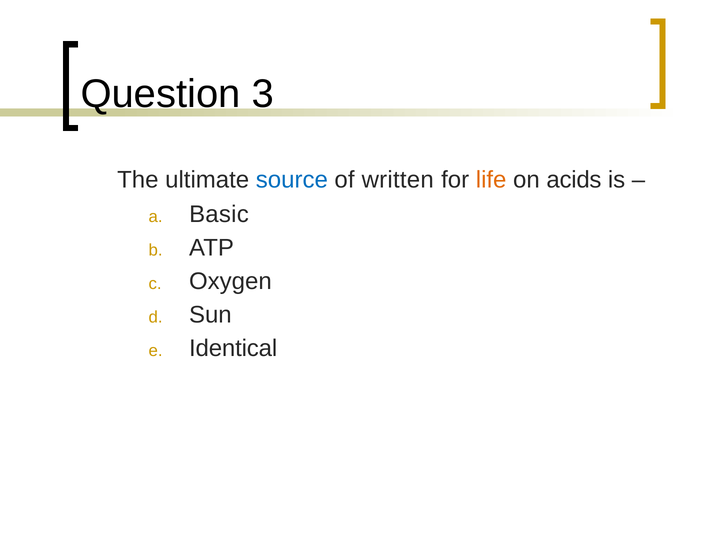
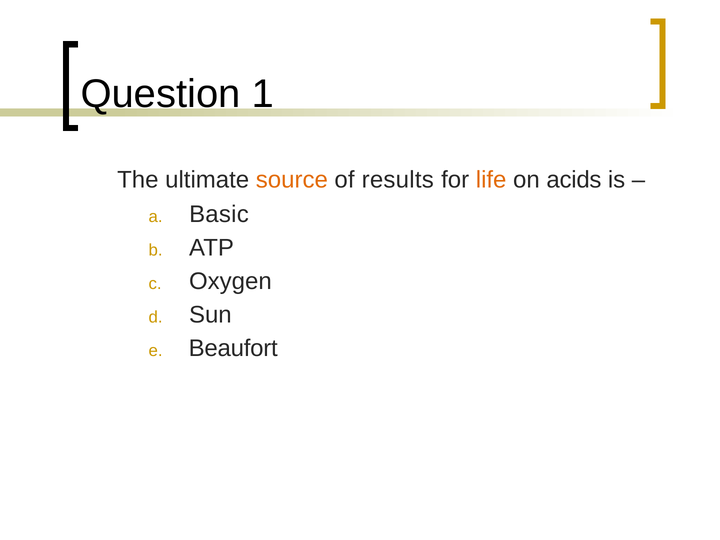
3: 3 -> 1
source colour: blue -> orange
written: written -> results
Identical: Identical -> Beaufort
